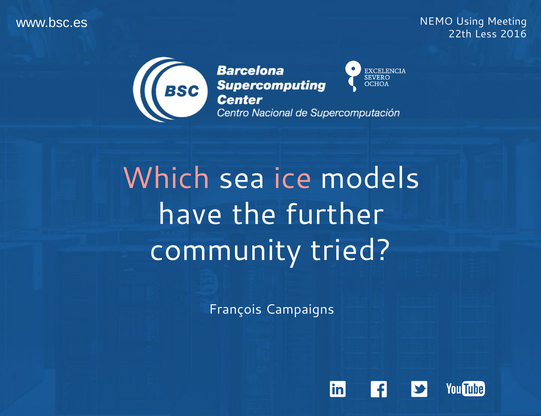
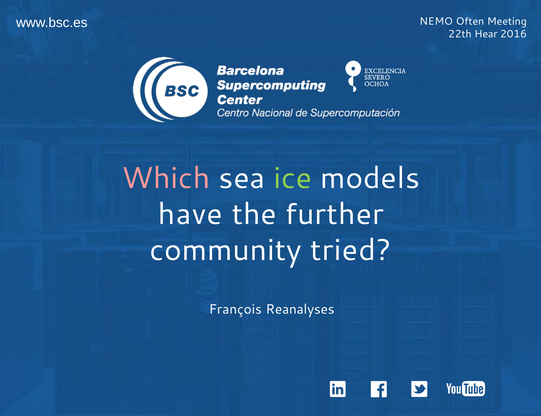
Using: Using -> Often
Less: Less -> Hear
ice colour: pink -> light green
Campaigns: Campaigns -> Reanalyses
